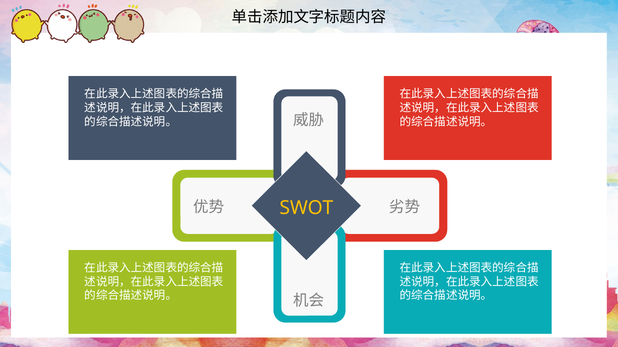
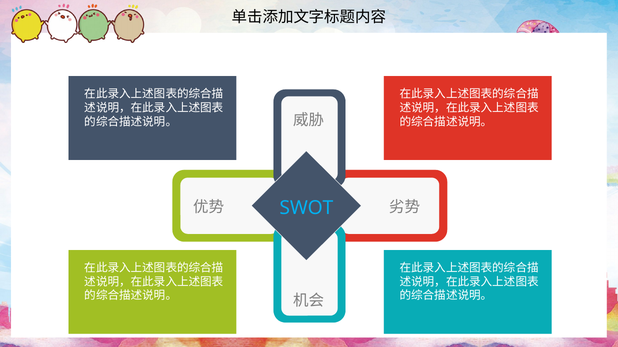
SWOT colour: yellow -> light blue
